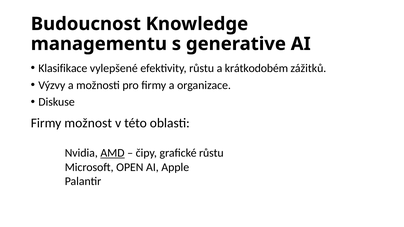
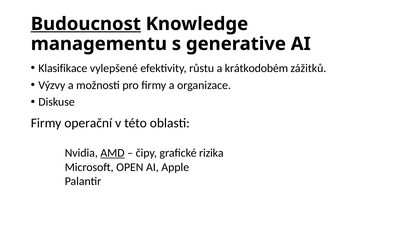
Budoucnost underline: none -> present
možnost: možnost -> operační
grafické růstu: růstu -> rizika
